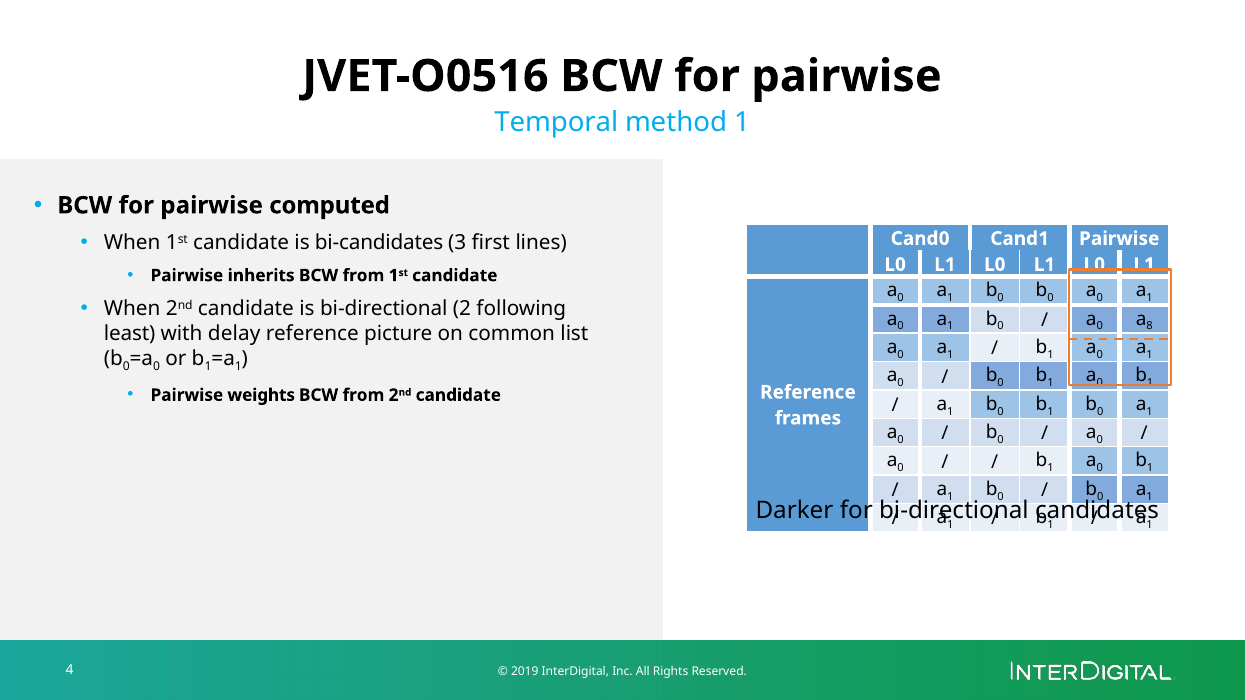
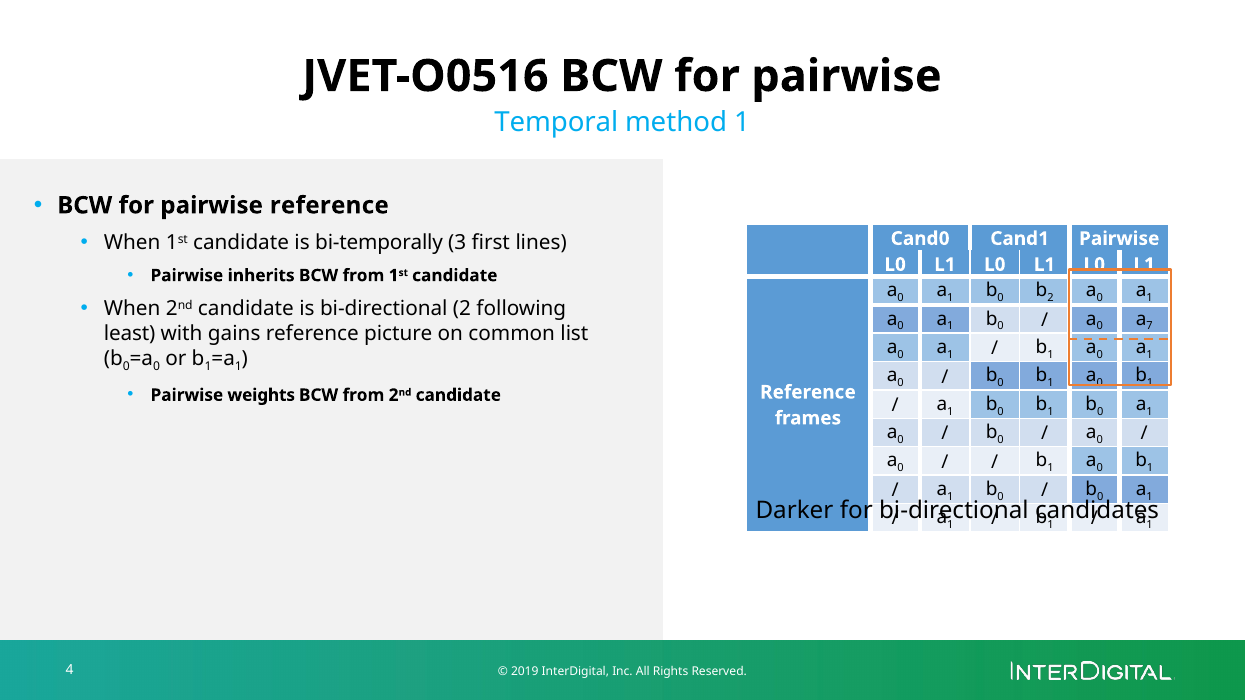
pairwise computed: computed -> reference
bi-candidates: bi-candidates -> bi-temporally
0 at (1050, 298): 0 -> 2
8: 8 -> 7
delay: delay -> gains
